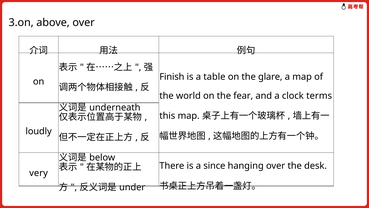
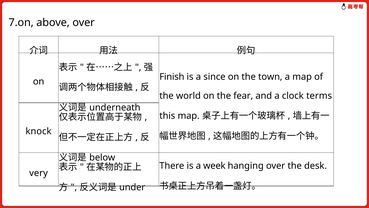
3.on: 3.on -> 7.on
table: table -> since
glare: glare -> town
loudly: loudly -> knock
since: since -> week
